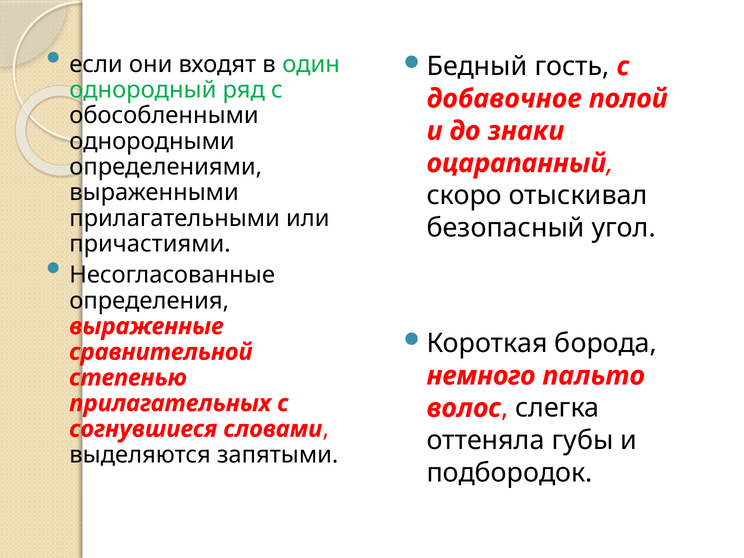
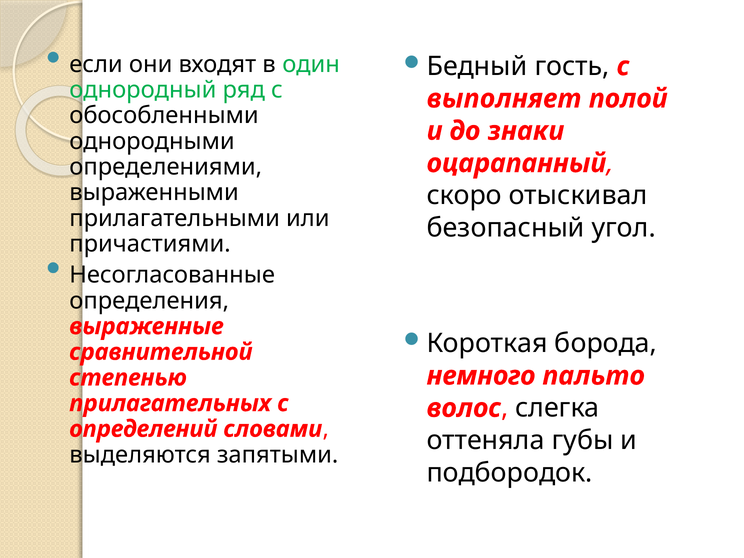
добавочное: добавочное -> выполняет
согнувшиеся: согнувшиеся -> определений
